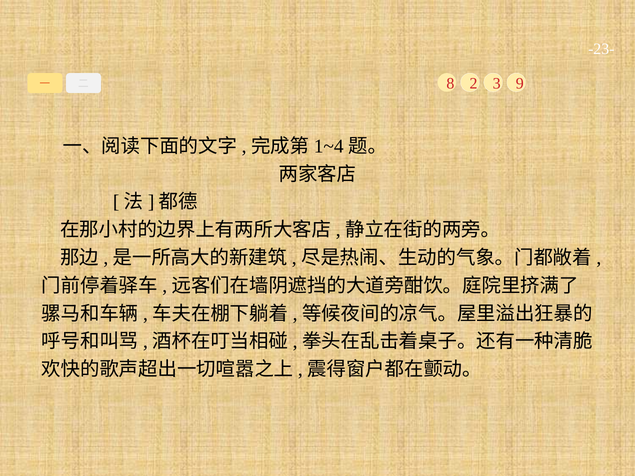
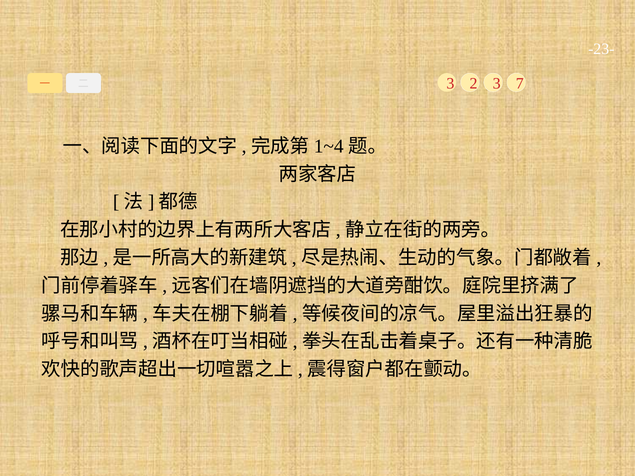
8 at (450, 84): 8 -> 3
9: 9 -> 7
